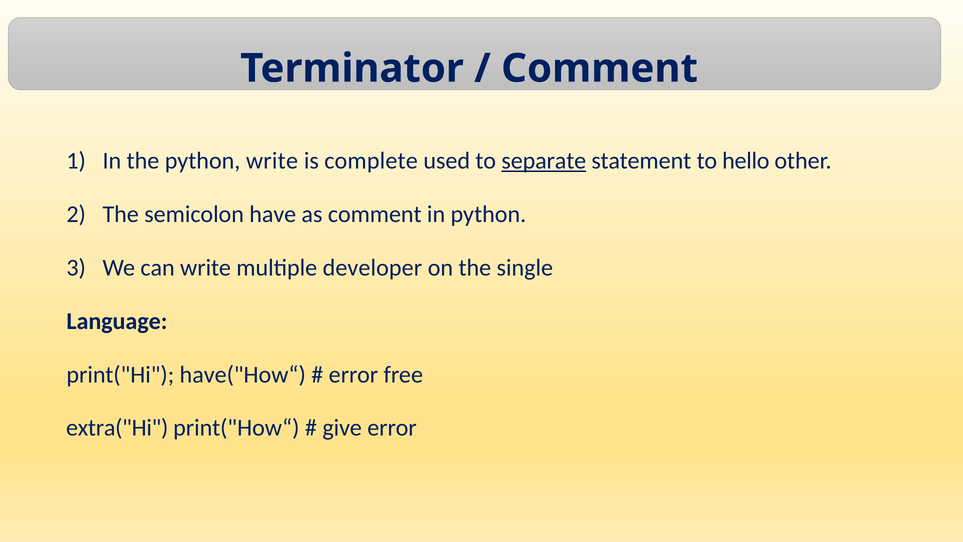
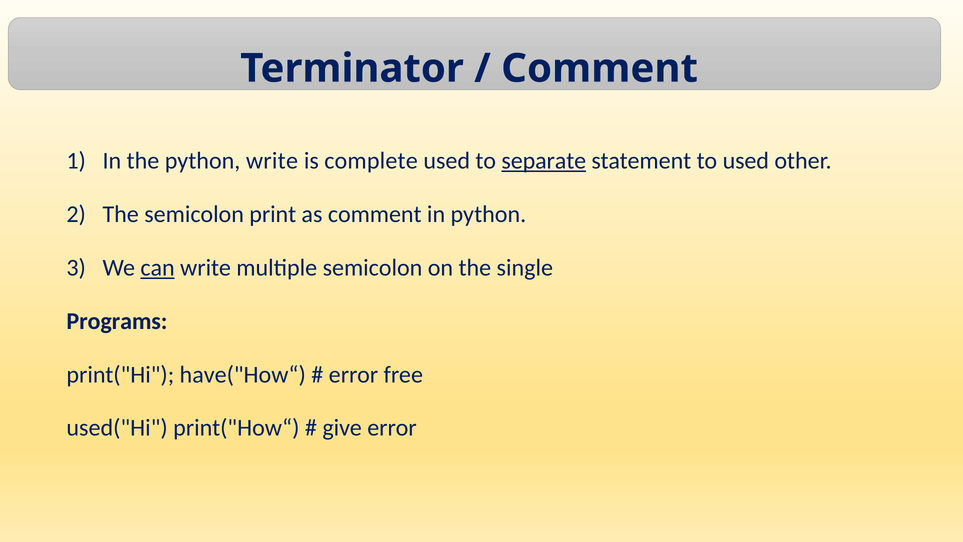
to hello: hello -> used
have: have -> print
can underline: none -> present
multiple developer: developer -> semicolon
Language: Language -> Programs
extra("Hi: extra("Hi -> used("Hi
